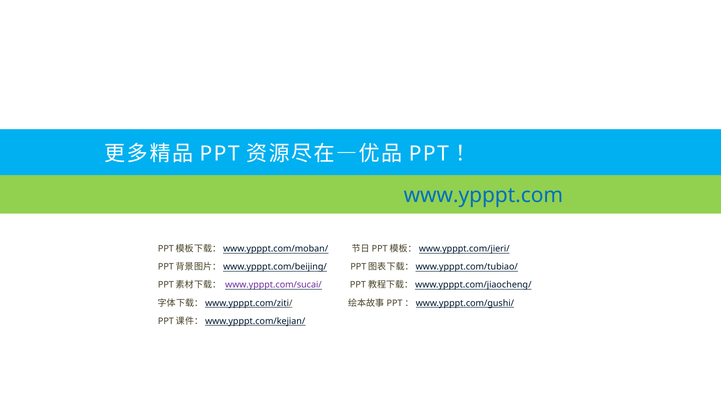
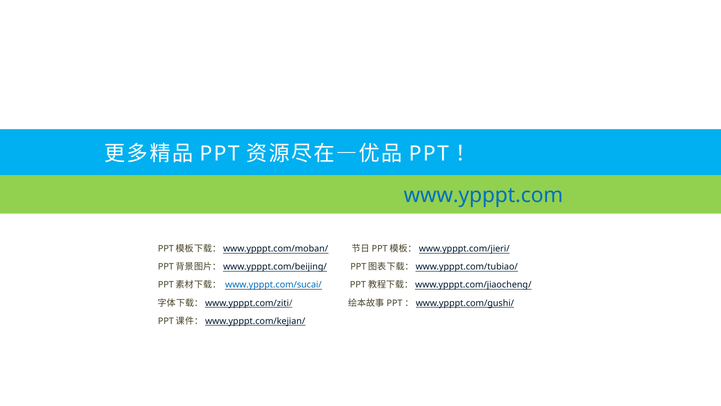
www.ypppt.com/sucai/ colour: purple -> blue
